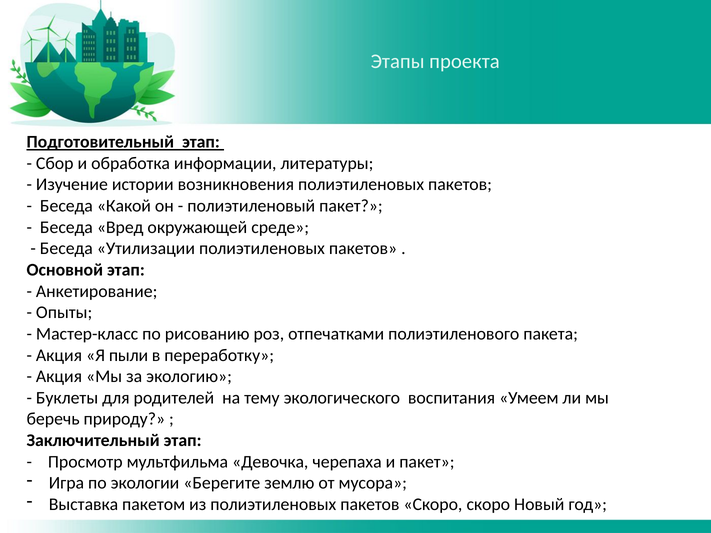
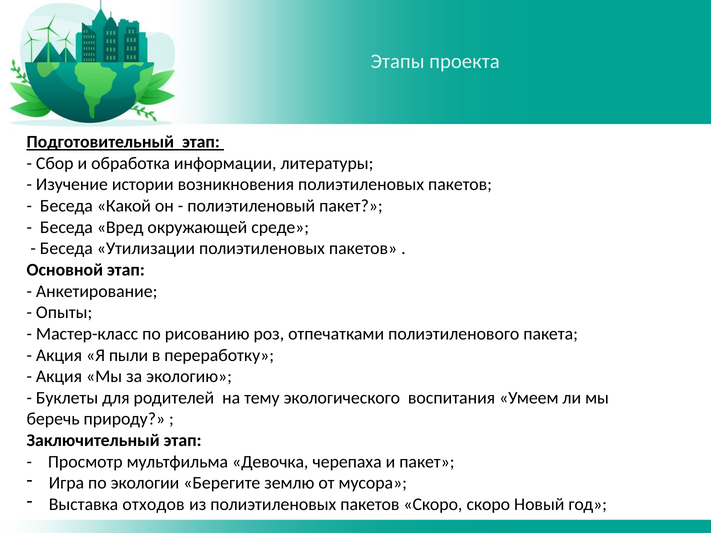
пакетом: пакетом -> отходов
